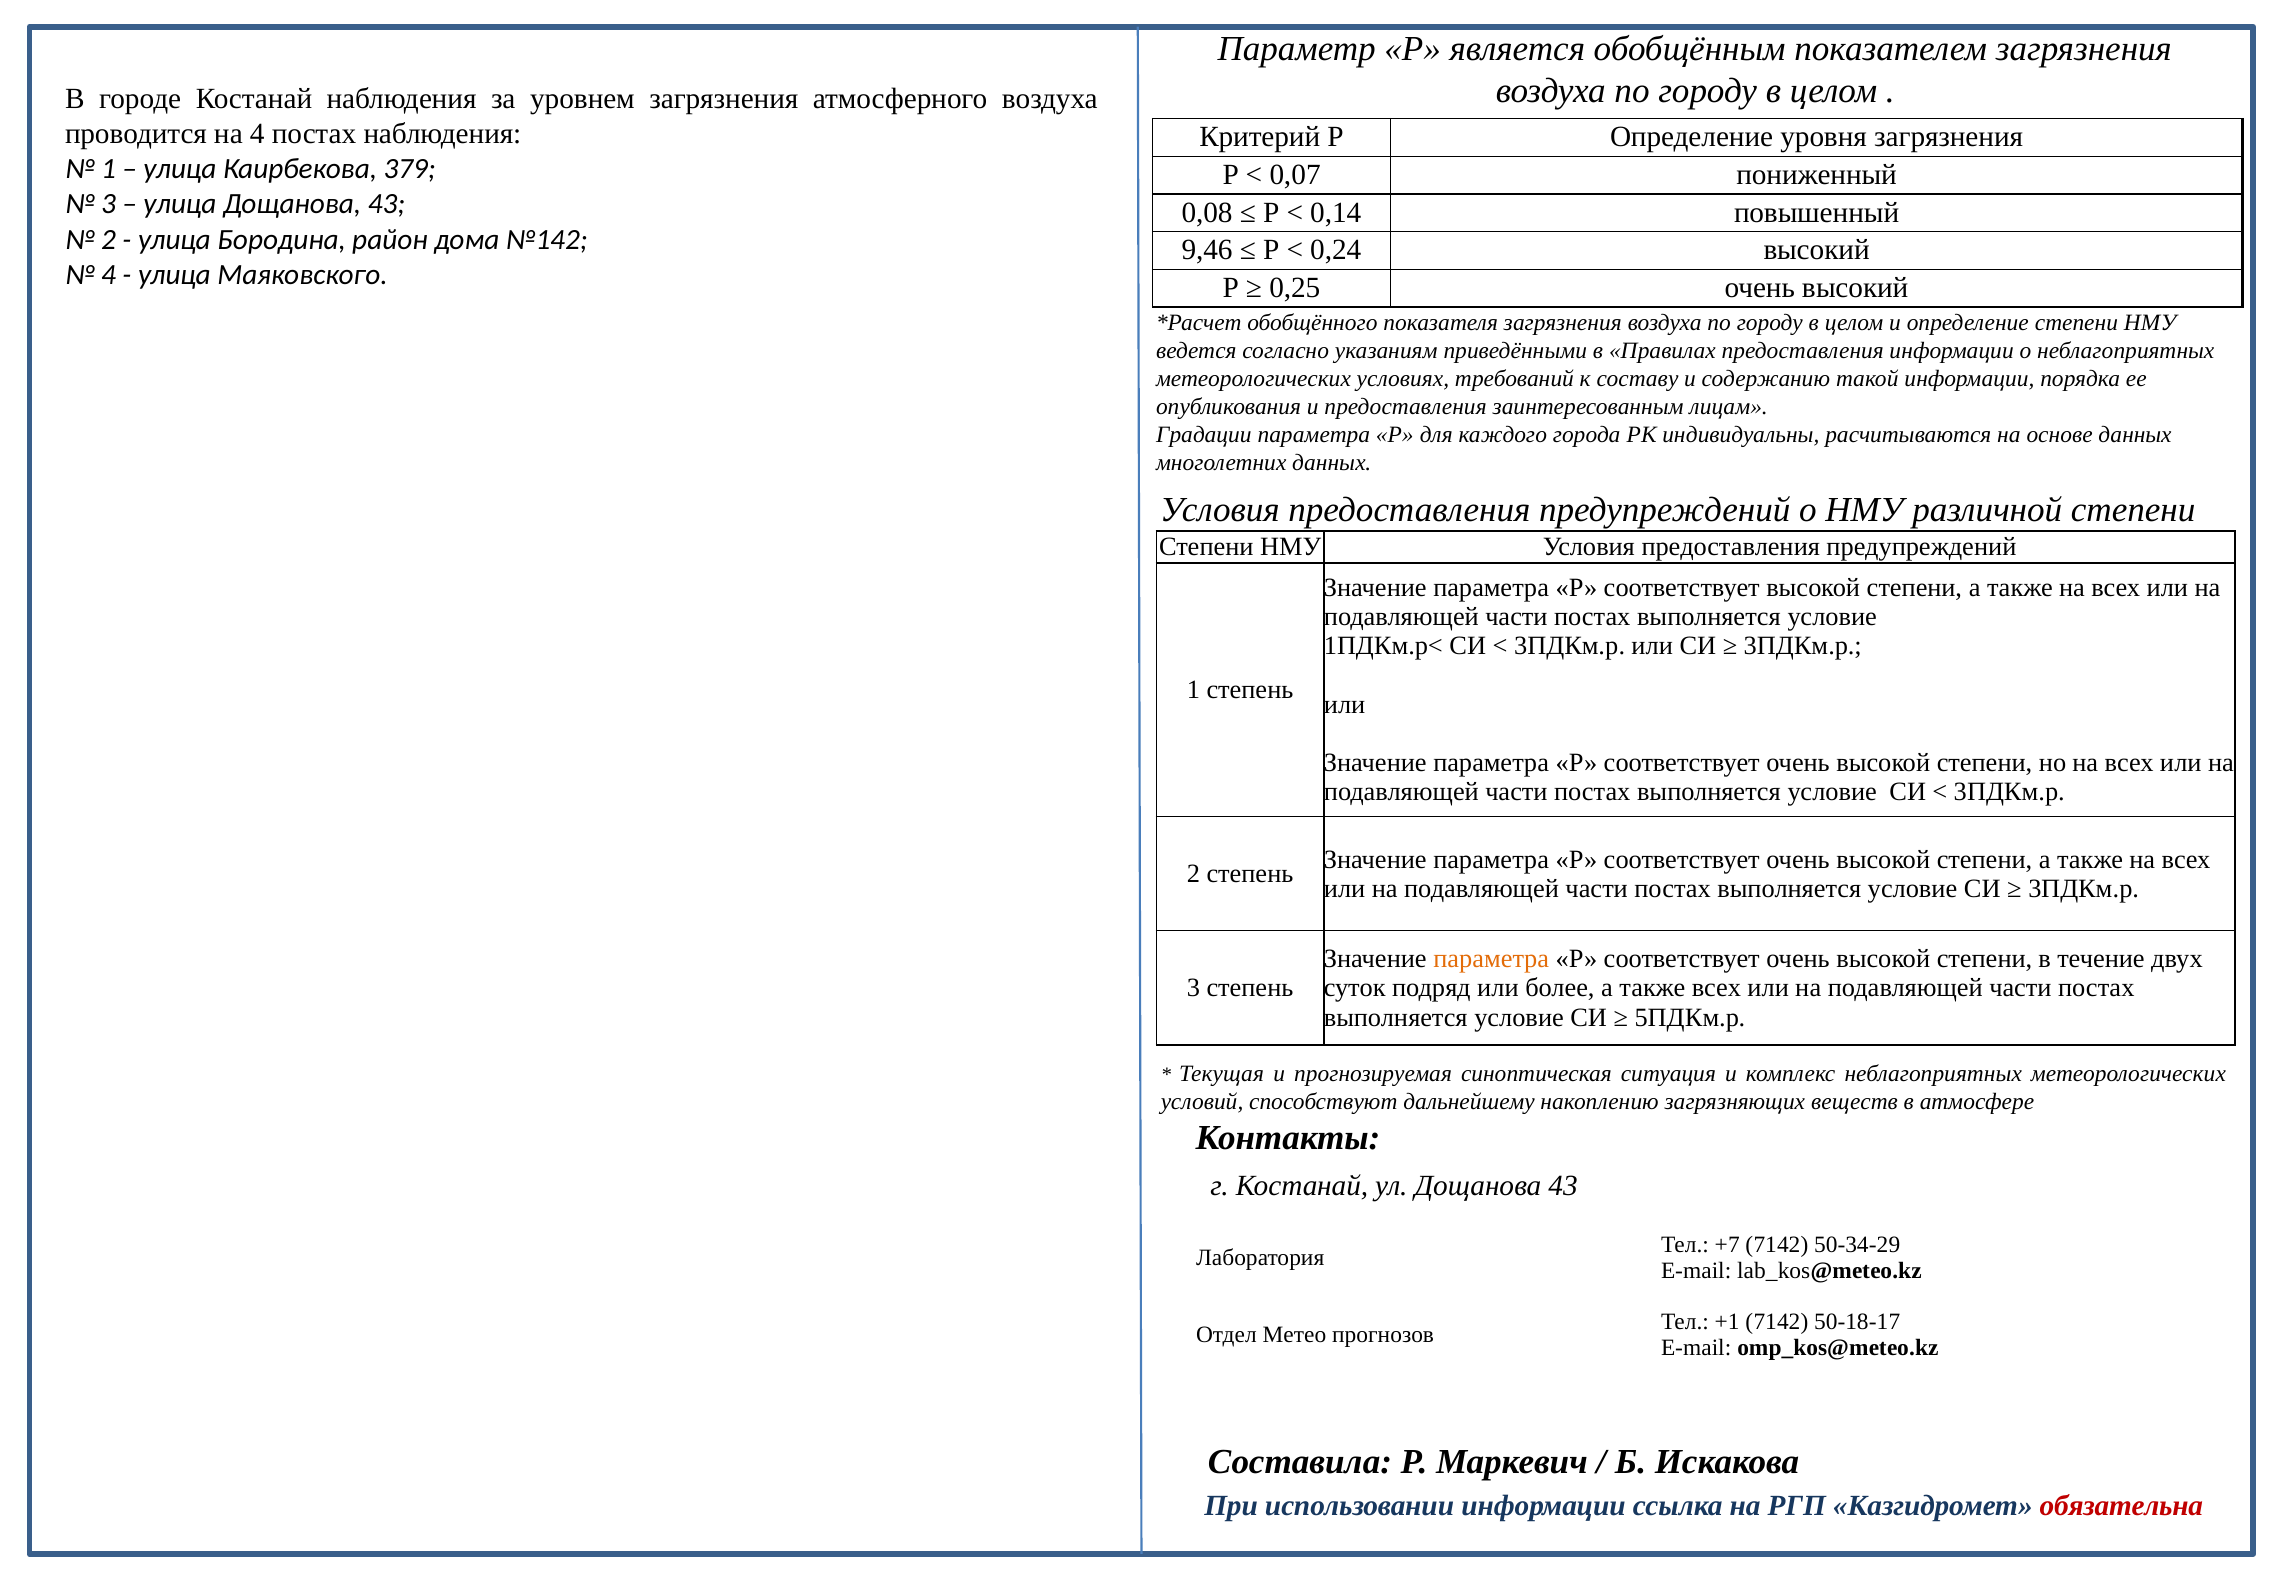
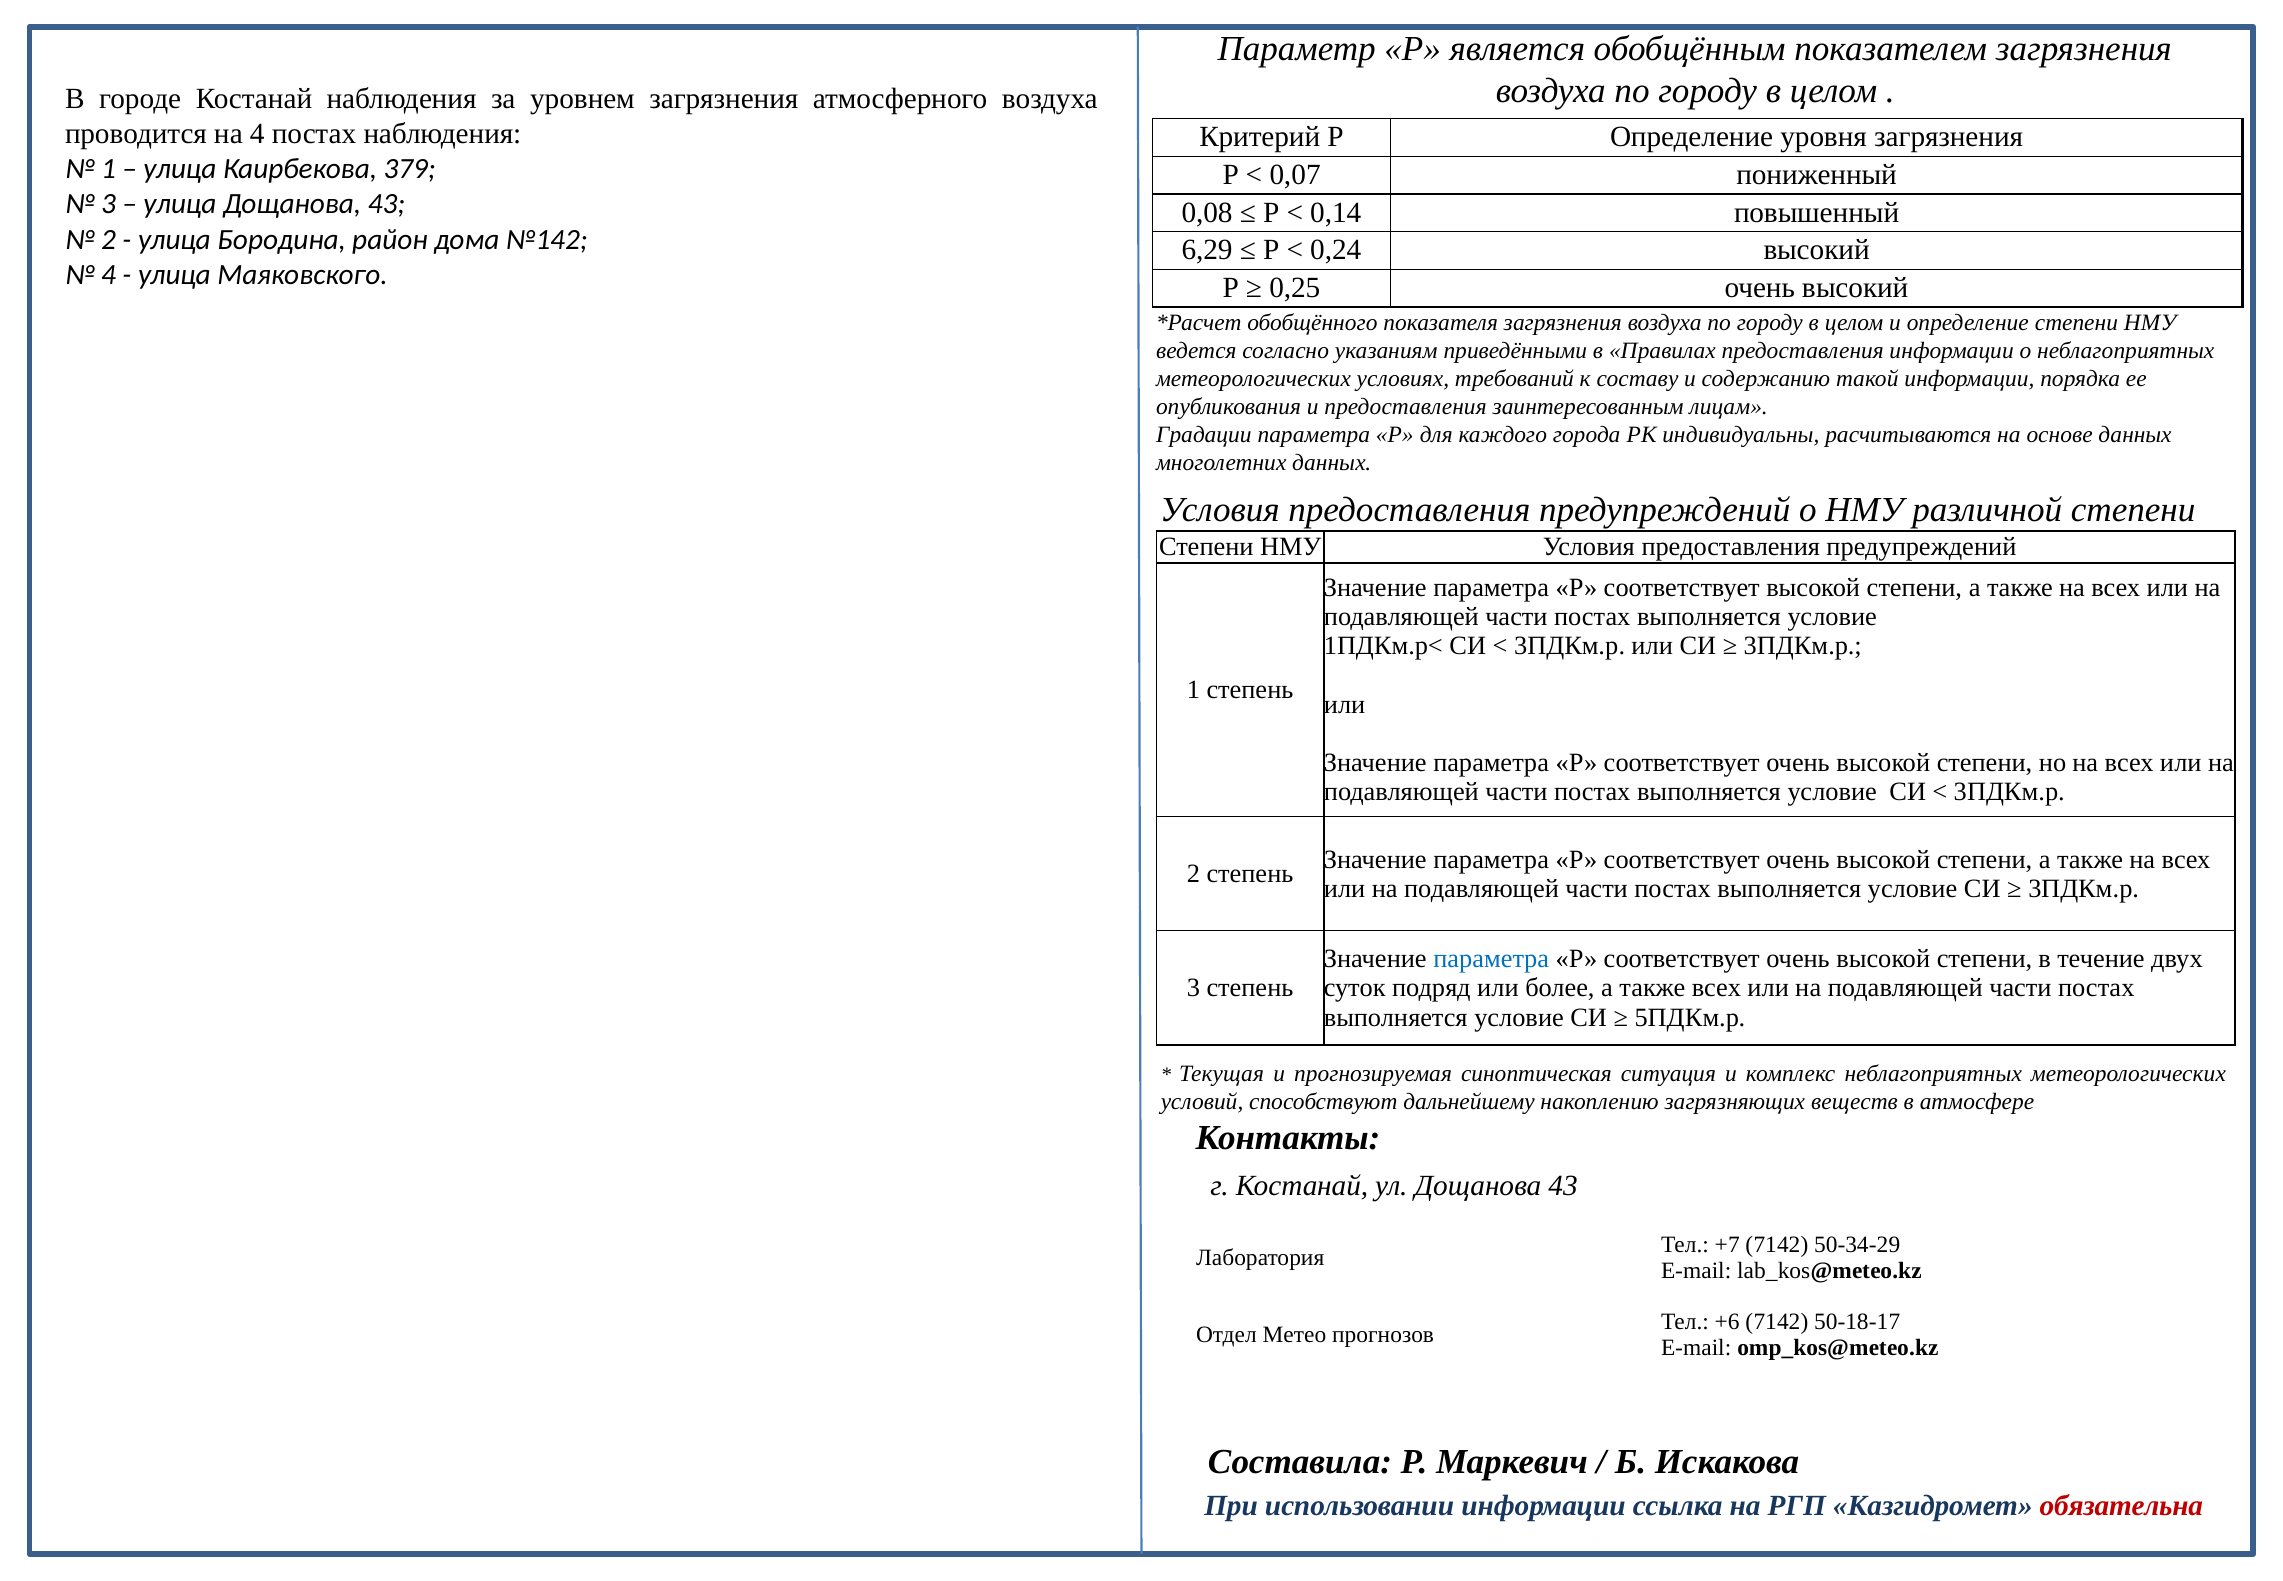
9,46: 9,46 -> 6,29
параметра at (1491, 959) colour: orange -> blue
+1: +1 -> +6
